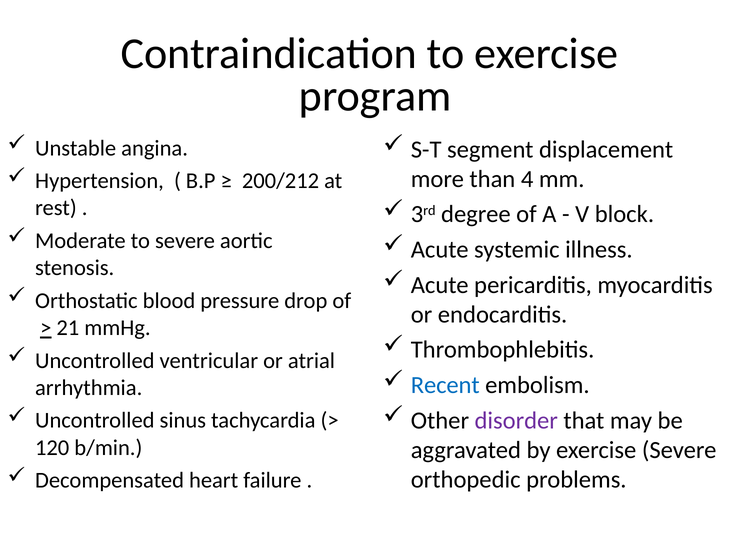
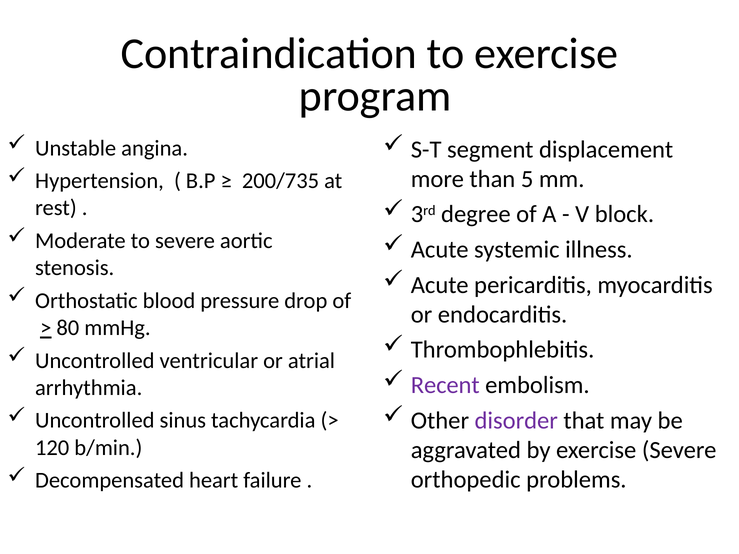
4: 4 -> 5
200/212: 200/212 -> 200/735
21: 21 -> 80
Recent colour: blue -> purple
